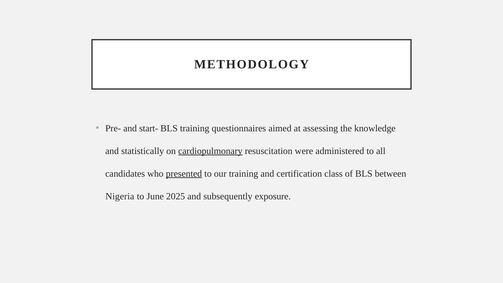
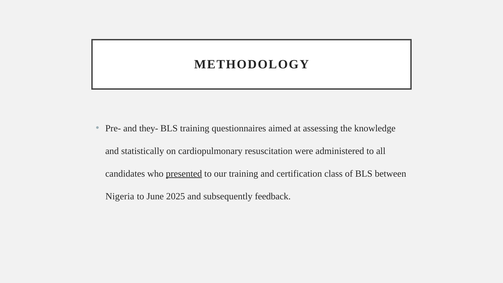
start-: start- -> they-
cardiopulmonary underline: present -> none
exposure: exposure -> feedback
